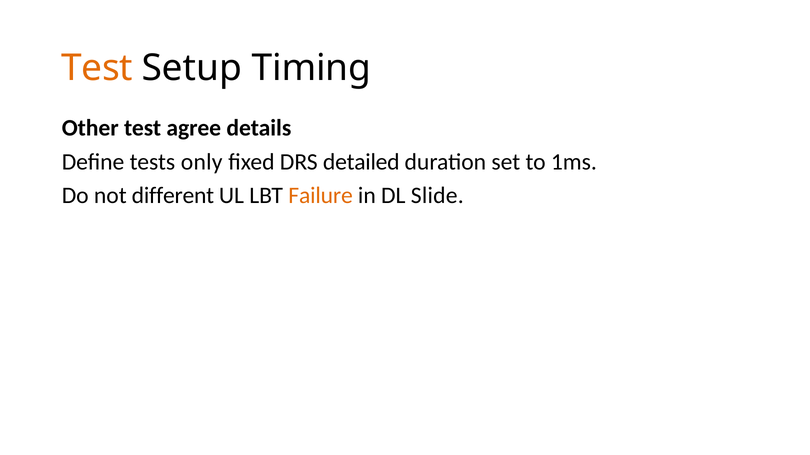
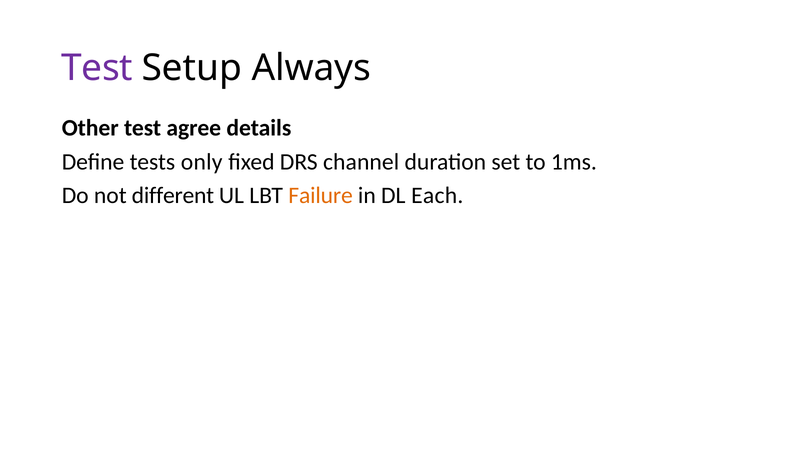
Test at (97, 68) colour: orange -> purple
Timing: Timing -> Always
detailed: detailed -> channel
Slide: Slide -> Each
